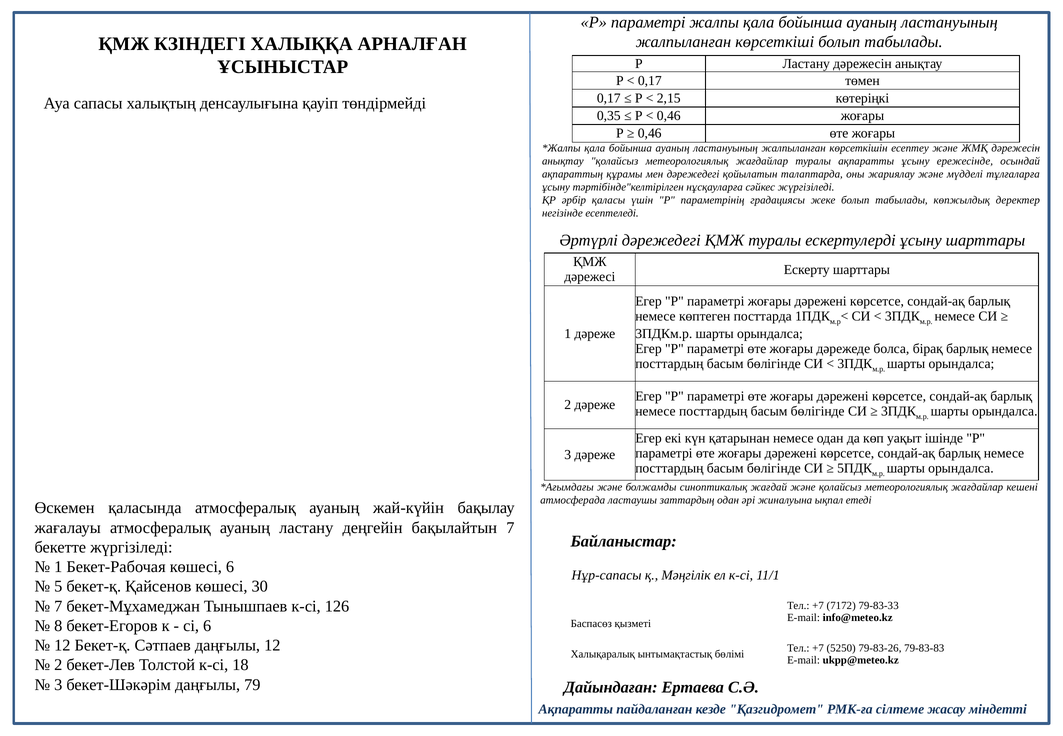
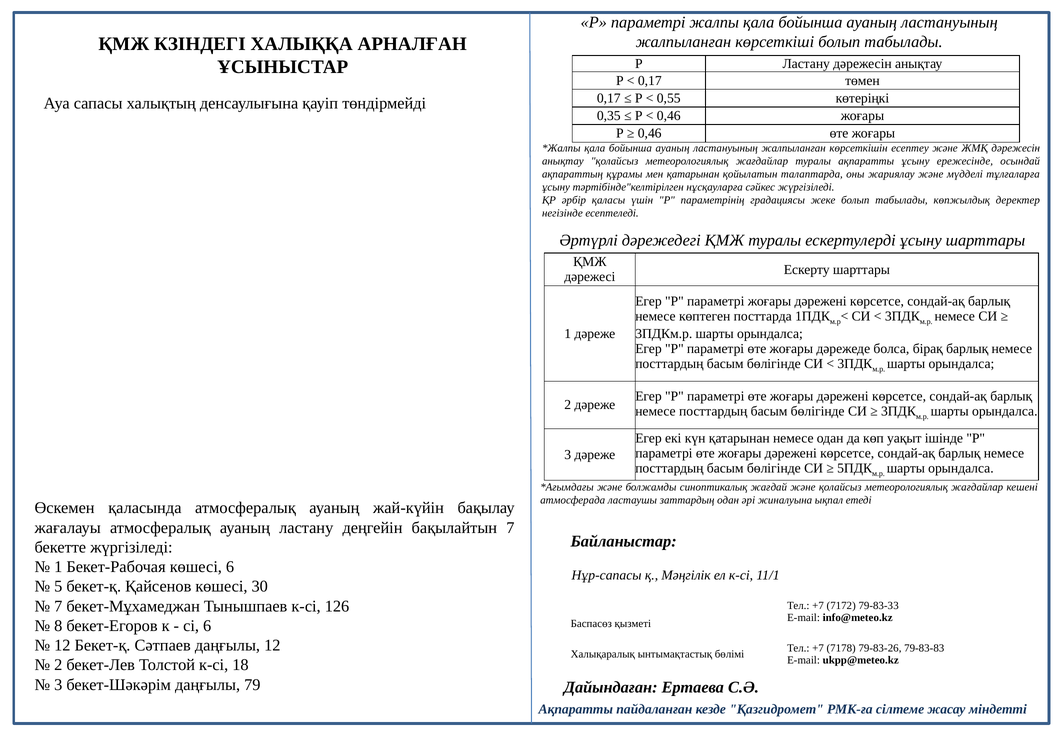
2,15: 2,15 -> 0,55
мен дәрежедегі: дәрежедегі -> қатарынан
5250: 5250 -> 7178
